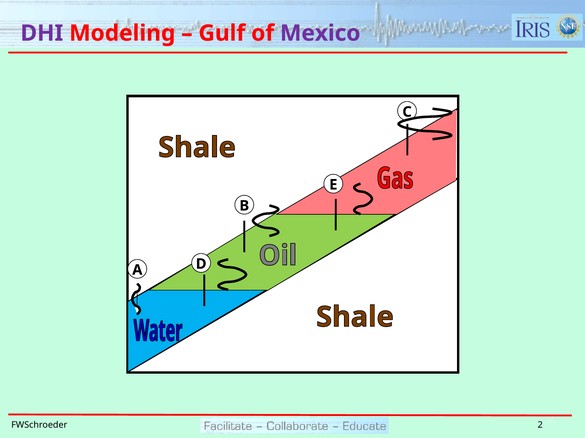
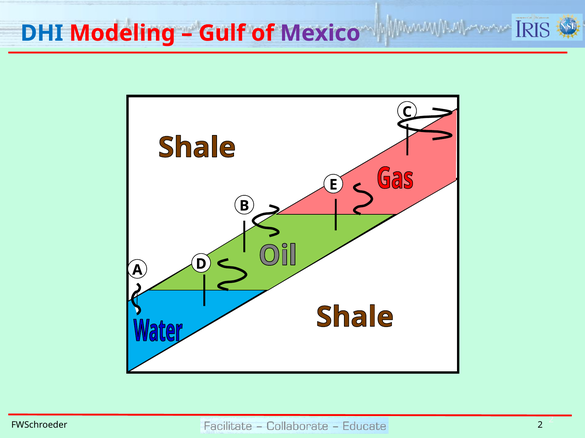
DHI colour: purple -> blue
